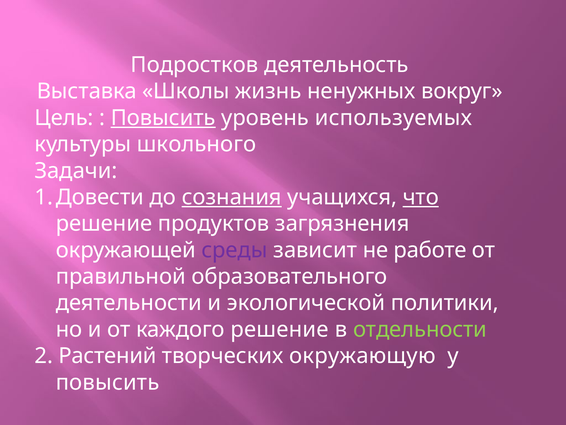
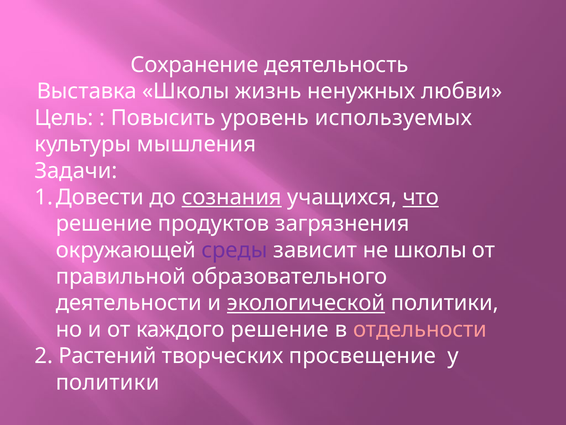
Подростков: Подростков -> Сохранение
вокруг: вокруг -> любви
Повысить at (163, 118) underline: present -> none
школьного: школьного -> мышления
не работе: работе -> школы
экологической underline: none -> present
отдельности colour: light green -> pink
окружающую: окружающую -> просвещение
повысить at (108, 382): повысить -> политики
